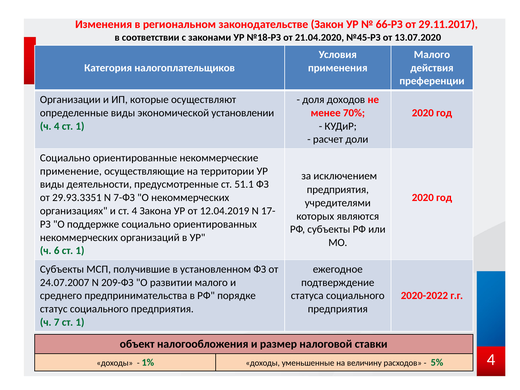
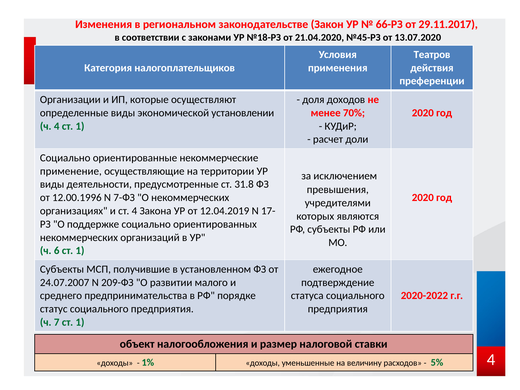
Малого at (432, 55): Малого -> Театров
51.1: 51.1 -> 31.8
предприятия at (338, 190): предприятия -> превышения
29.93.3351: 29.93.3351 -> 12.00.1996
